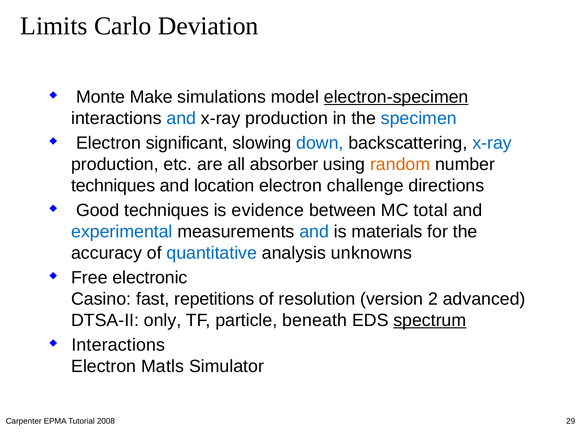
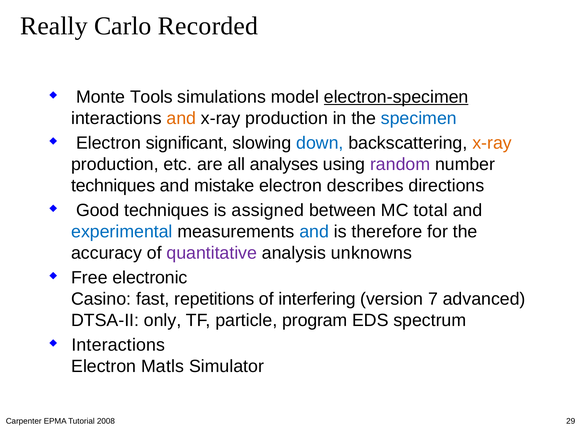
Limits: Limits -> Really
Deviation: Deviation -> Recorded
Make: Make -> Tools
and at (181, 118) colour: blue -> orange
x-ray at (492, 143) colour: blue -> orange
absorber: absorber -> analyses
random colour: orange -> purple
location: location -> mistake
challenge: challenge -> describes
evidence: evidence -> assigned
materials: materials -> therefore
quantitative colour: blue -> purple
resolution: resolution -> interfering
2: 2 -> 7
beneath: beneath -> program
spectrum underline: present -> none
